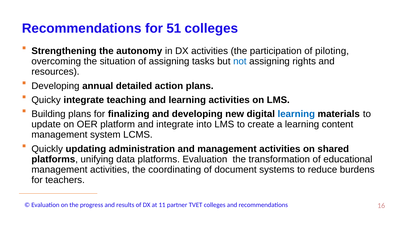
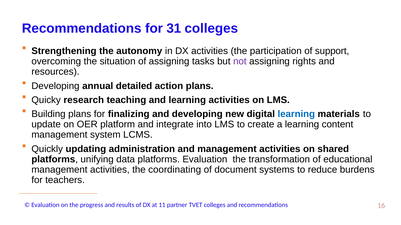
51: 51 -> 31
piloting: piloting -> support
not colour: blue -> purple
Quicky integrate: integrate -> research
